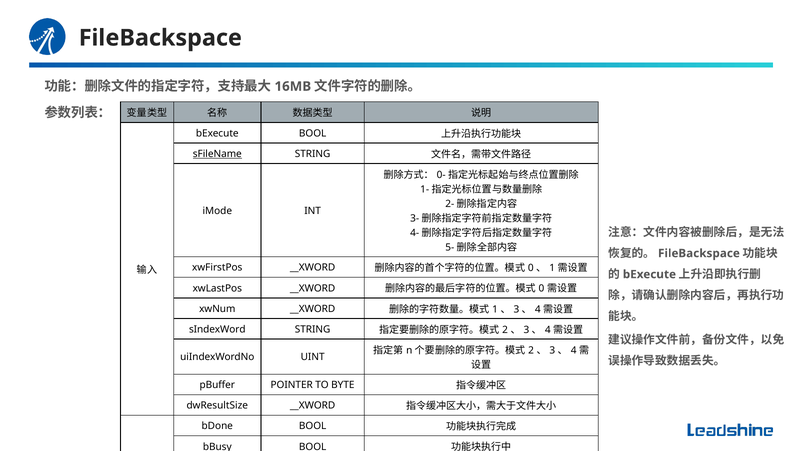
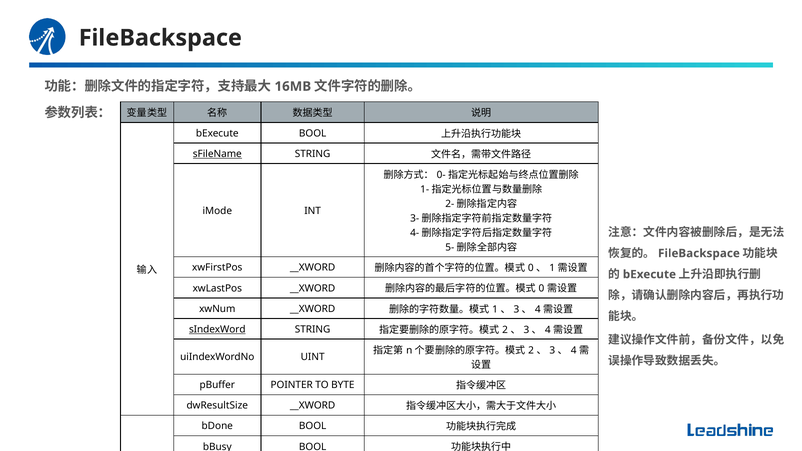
sIndexWord underline: none -> present
